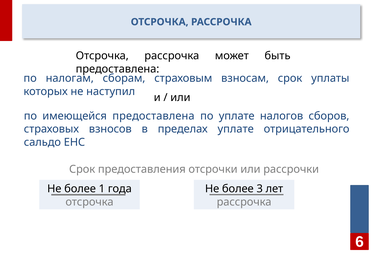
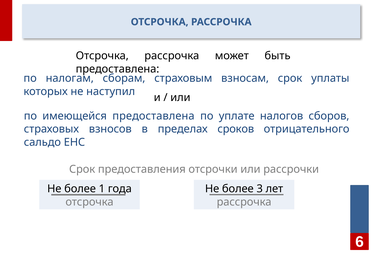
пределах уплате: уплате -> сроков
